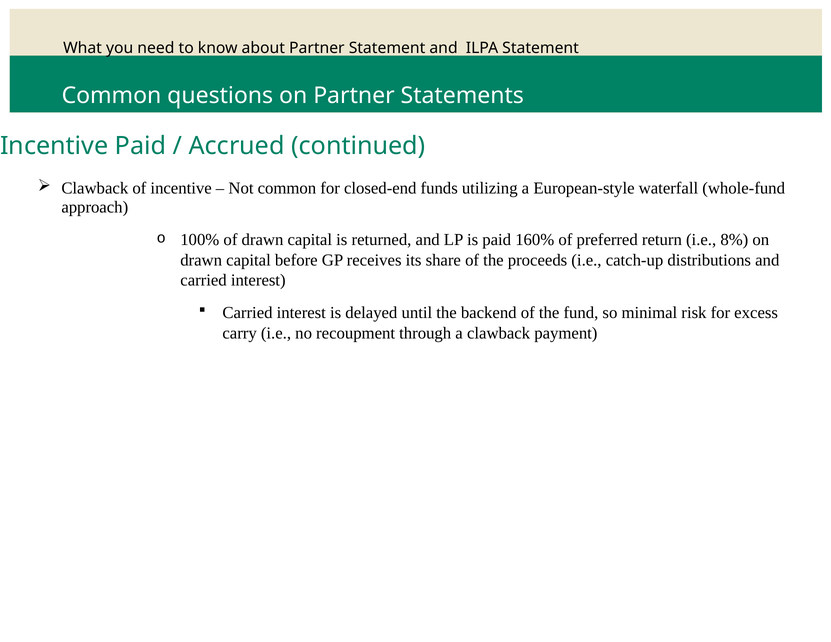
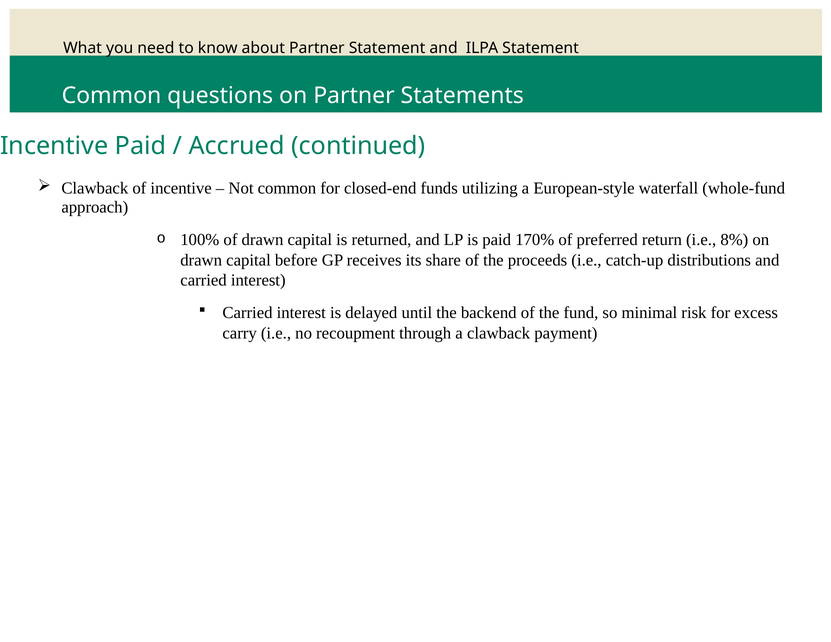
160%: 160% -> 170%
